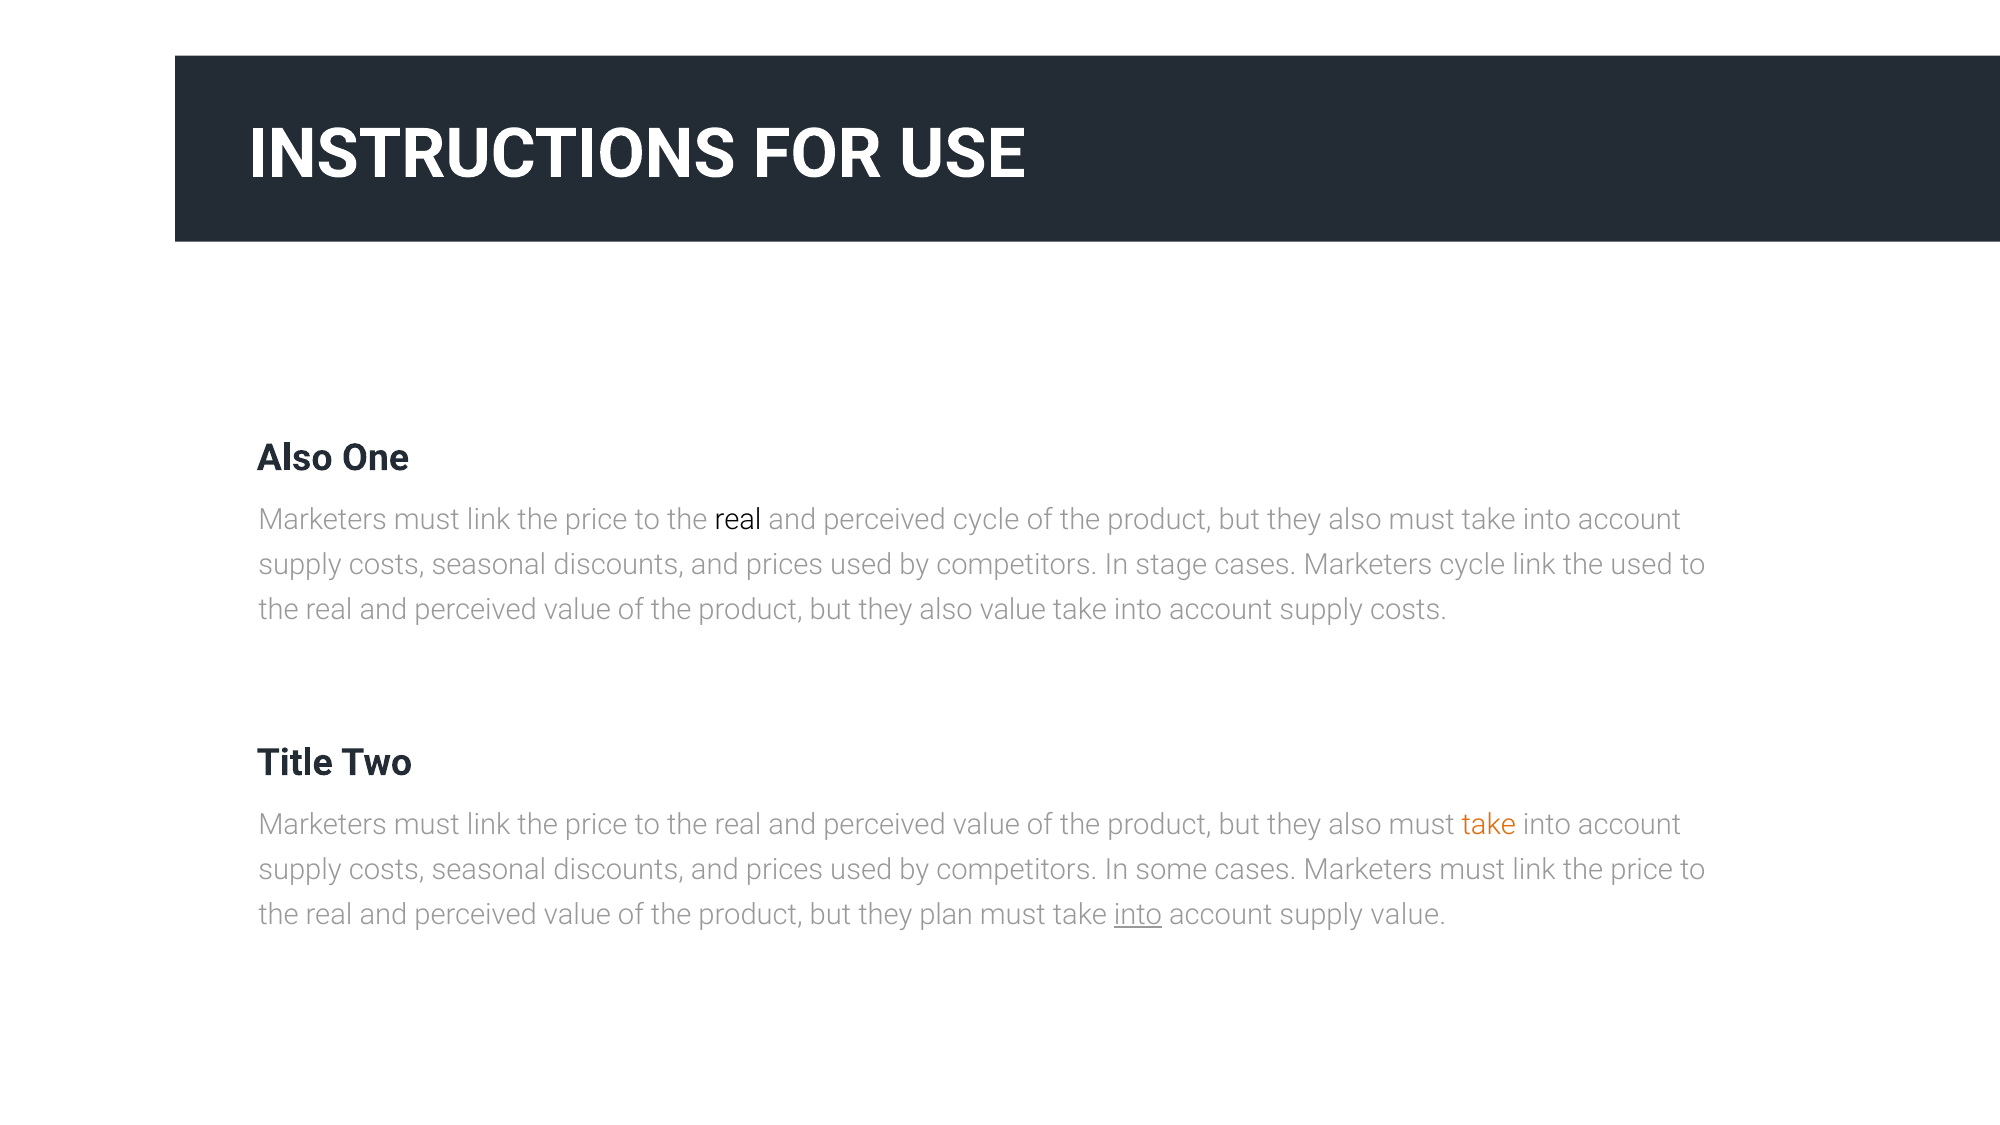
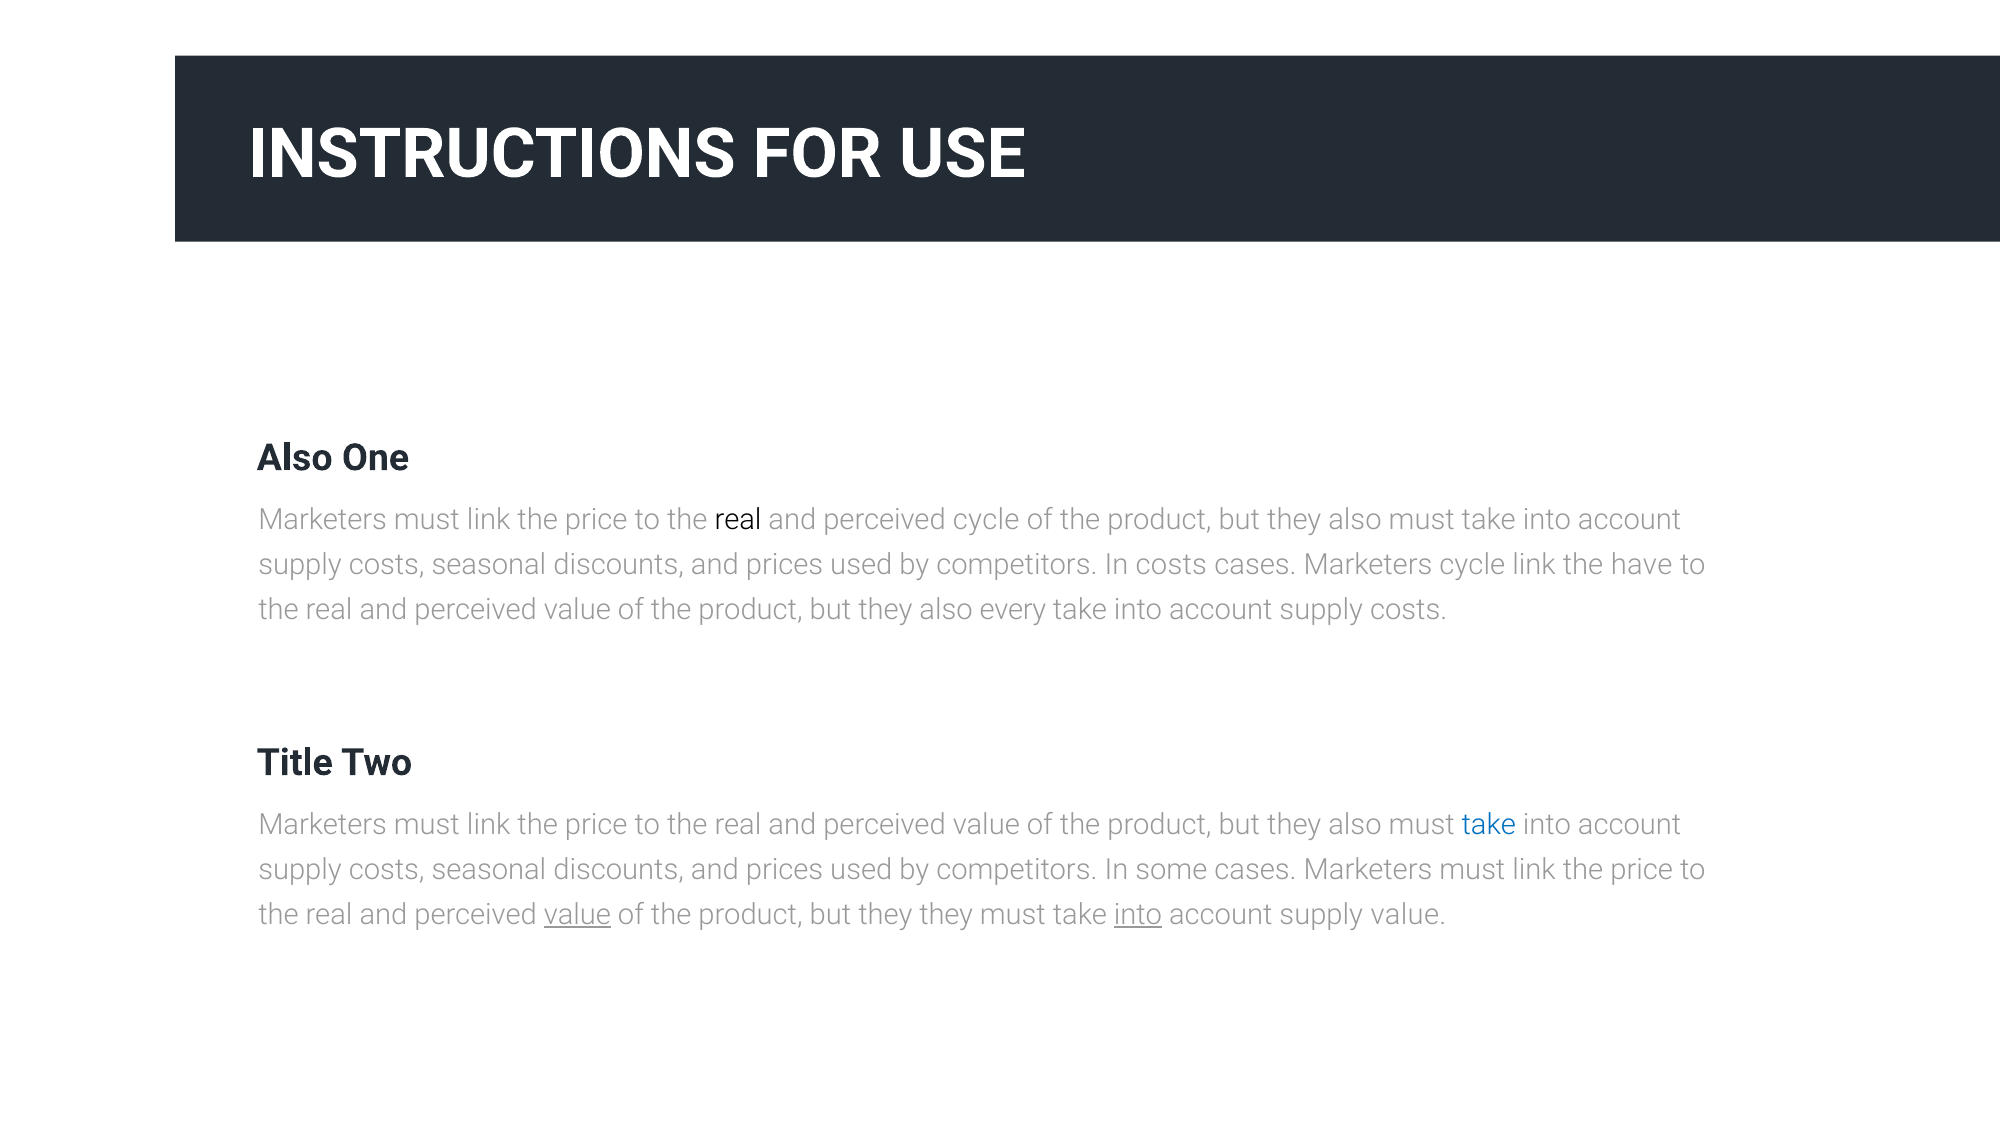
In stage: stage -> costs
the used: used -> have
also value: value -> every
take at (1489, 825) colour: orange -> blue
value at (577, 915) underline: none -> present
they plan: plan -> they
